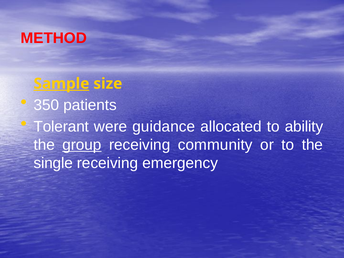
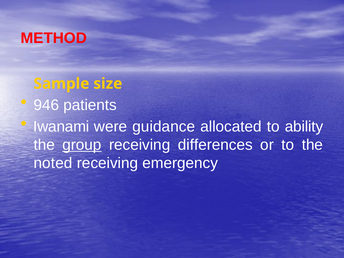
Sample underline: present -> none
350: 350 -> 946
Tolerant: Tolerant -> Iwanami
community: community -> differences
single: single -> noted
